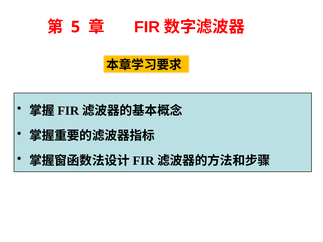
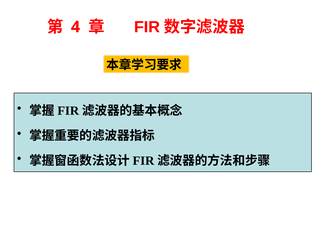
5: 5 -> 4
